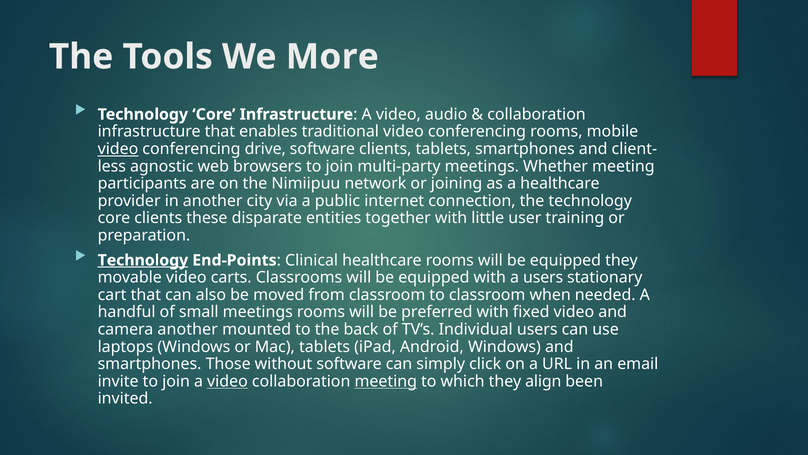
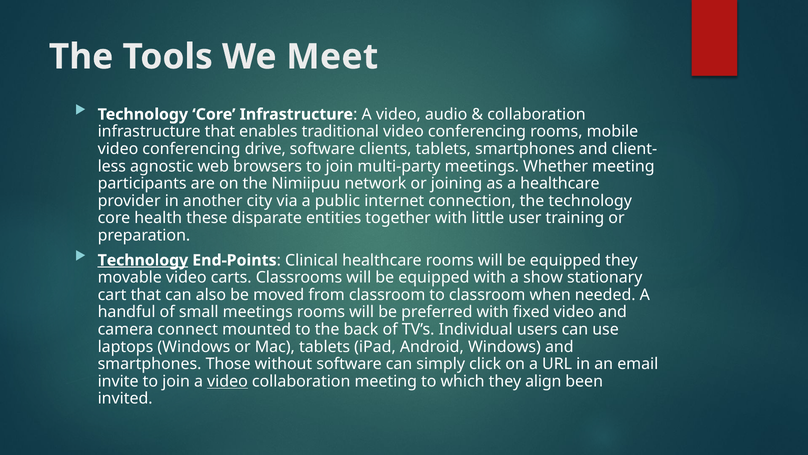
More: More -> Meet
video at (118, 149) underline: present -> none
core clients: clients -> health
a users: users -> show
camera another: another -> connect
meeting at (386, 381) underline: present -> none
